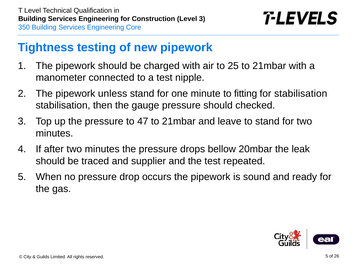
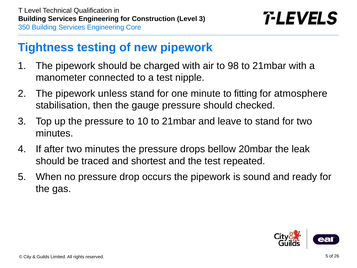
25: 25 -> 98
for stabilisation: stabilisation -> atmosphere
47: 47 -> 10
supplier: supplier -> shortest
